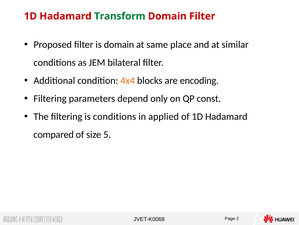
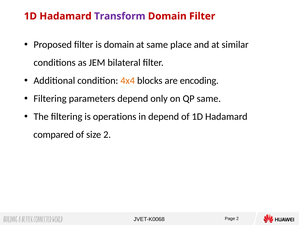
Transform colour: green -> purple
QP const: const -> same
is conditions: conditions -> operations
in applied: applied -> depend
size 5: 5 -> 2
